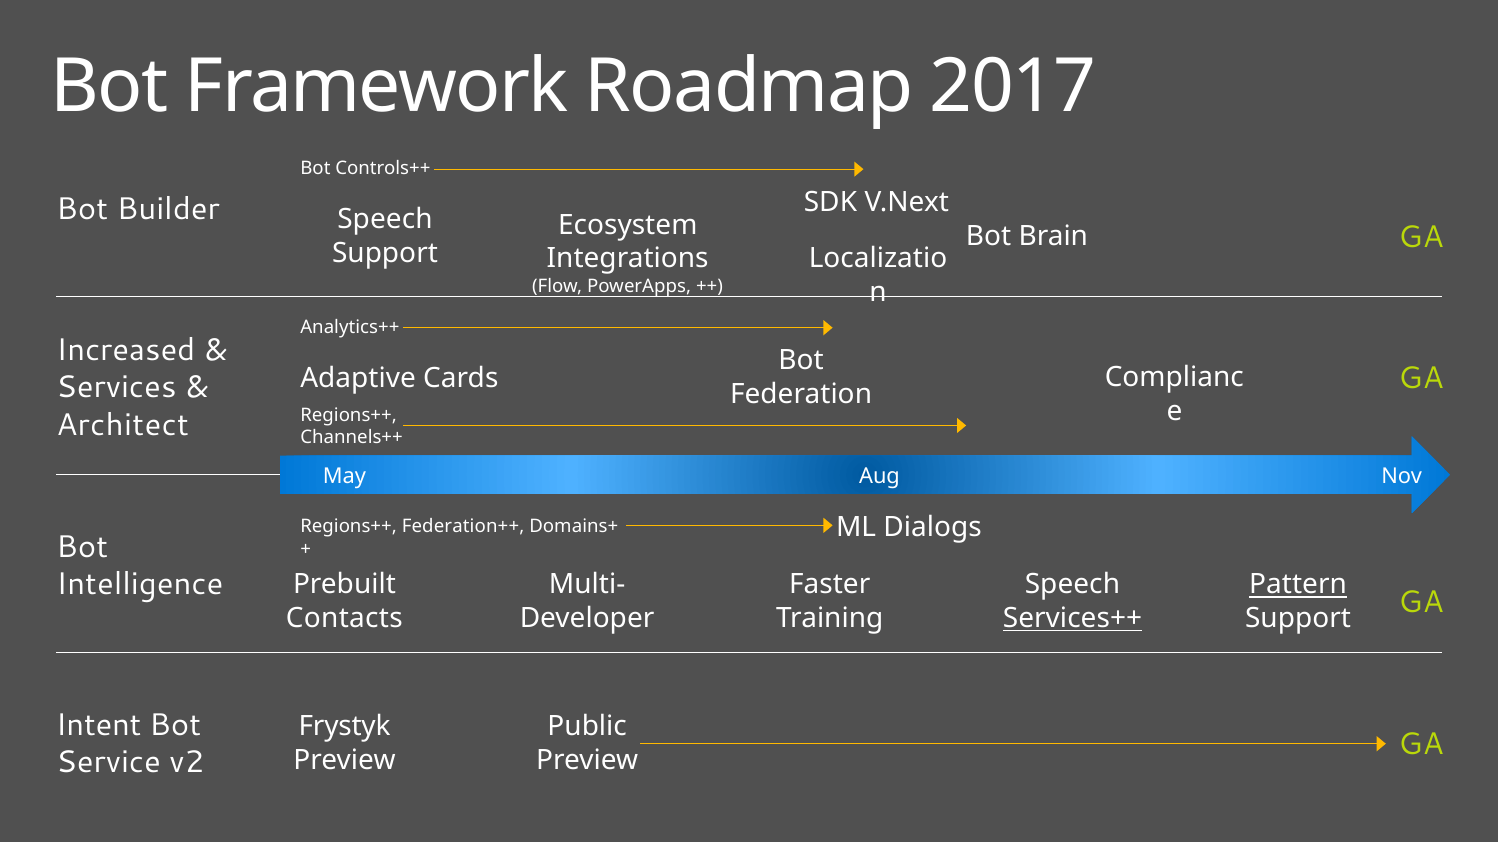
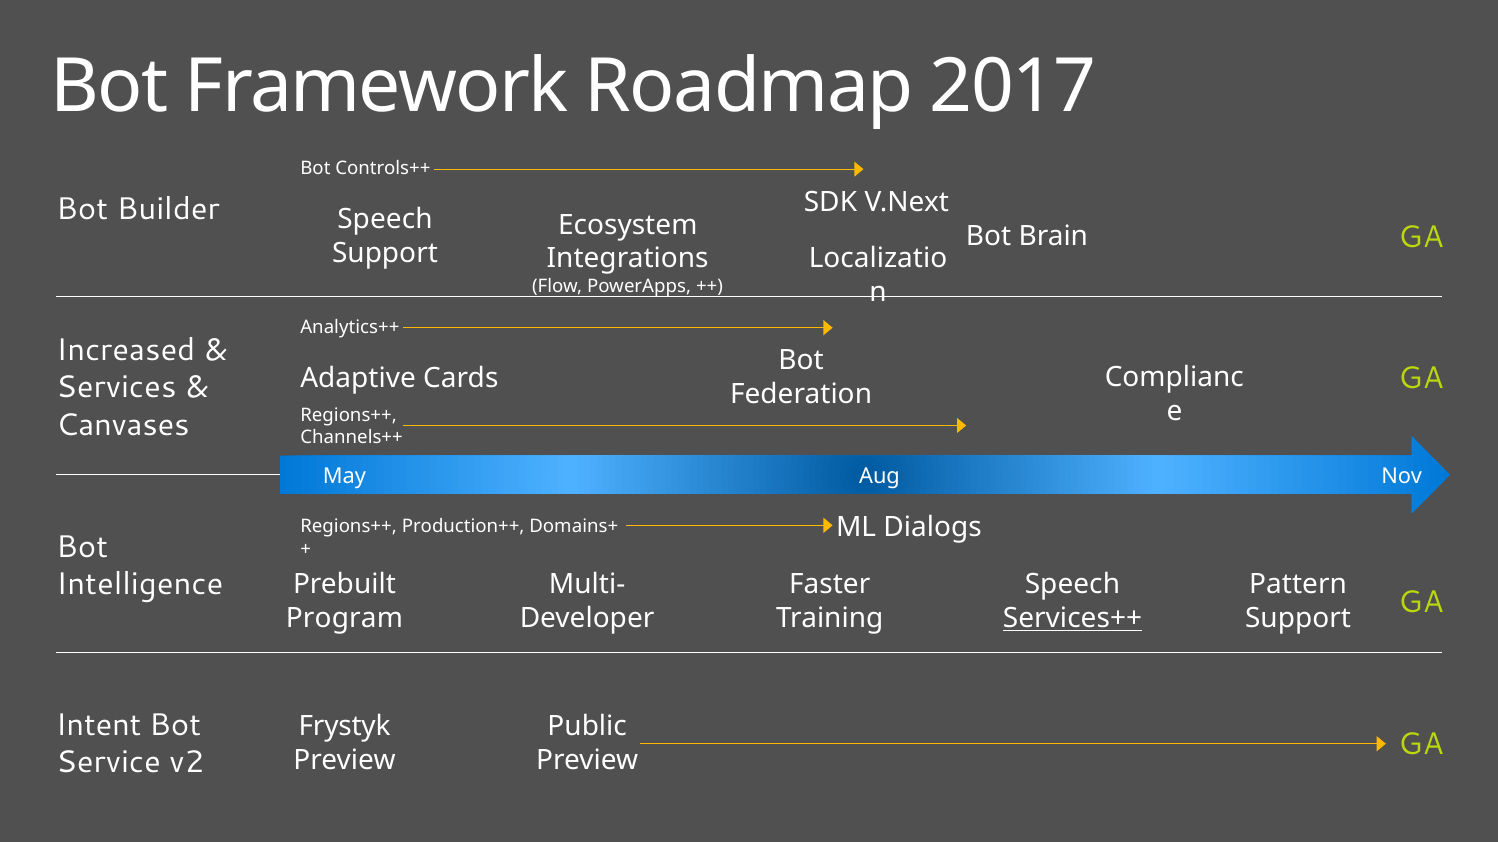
Architect: Architect -> Canvases
Federation++: Federation++ -> Production++
Pattern underline: present -> none
Contacts: Contacts -> Program
